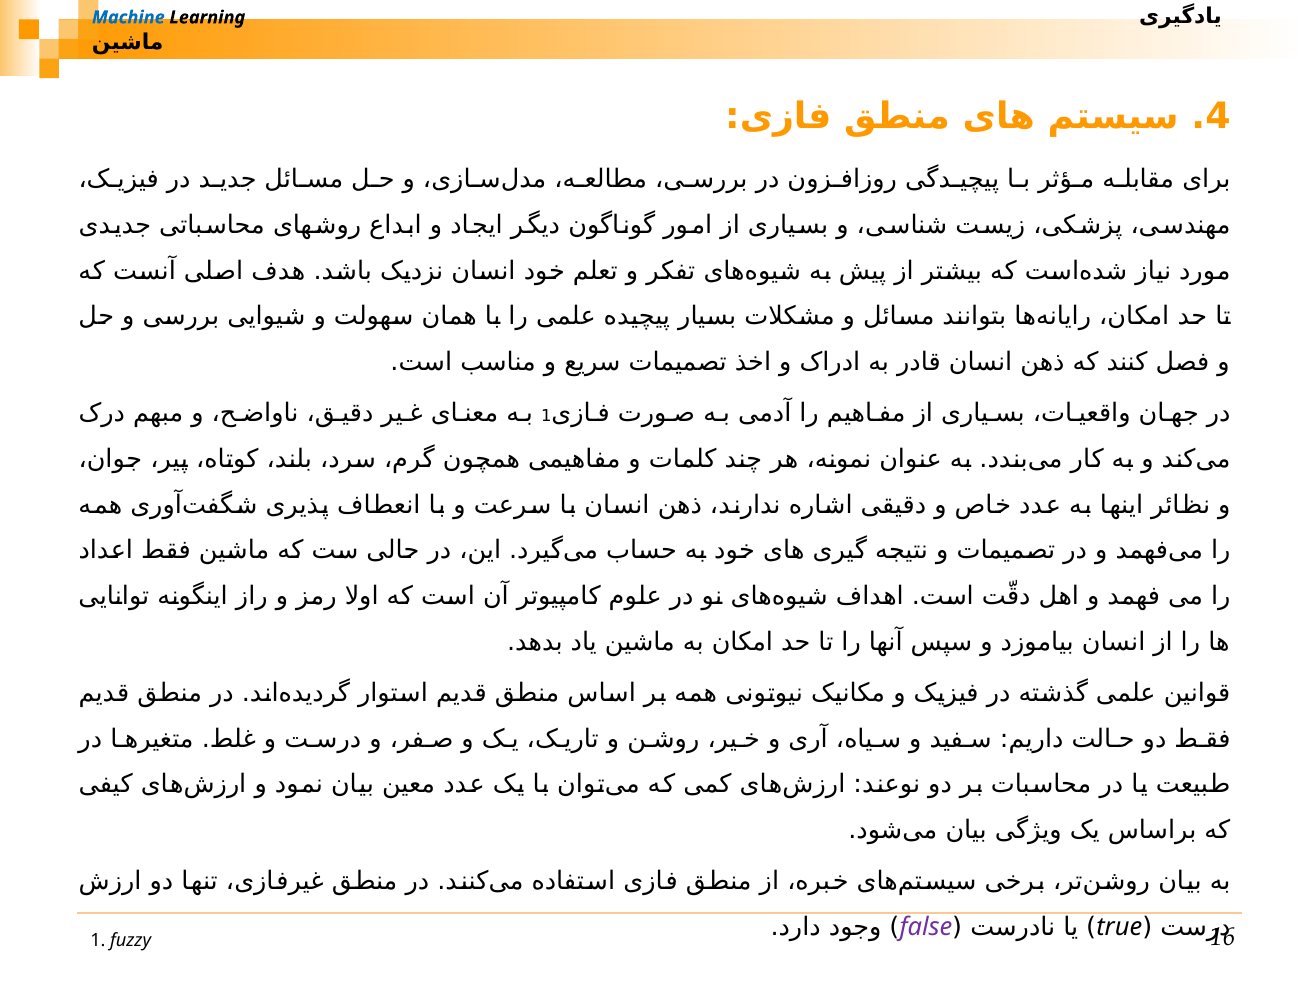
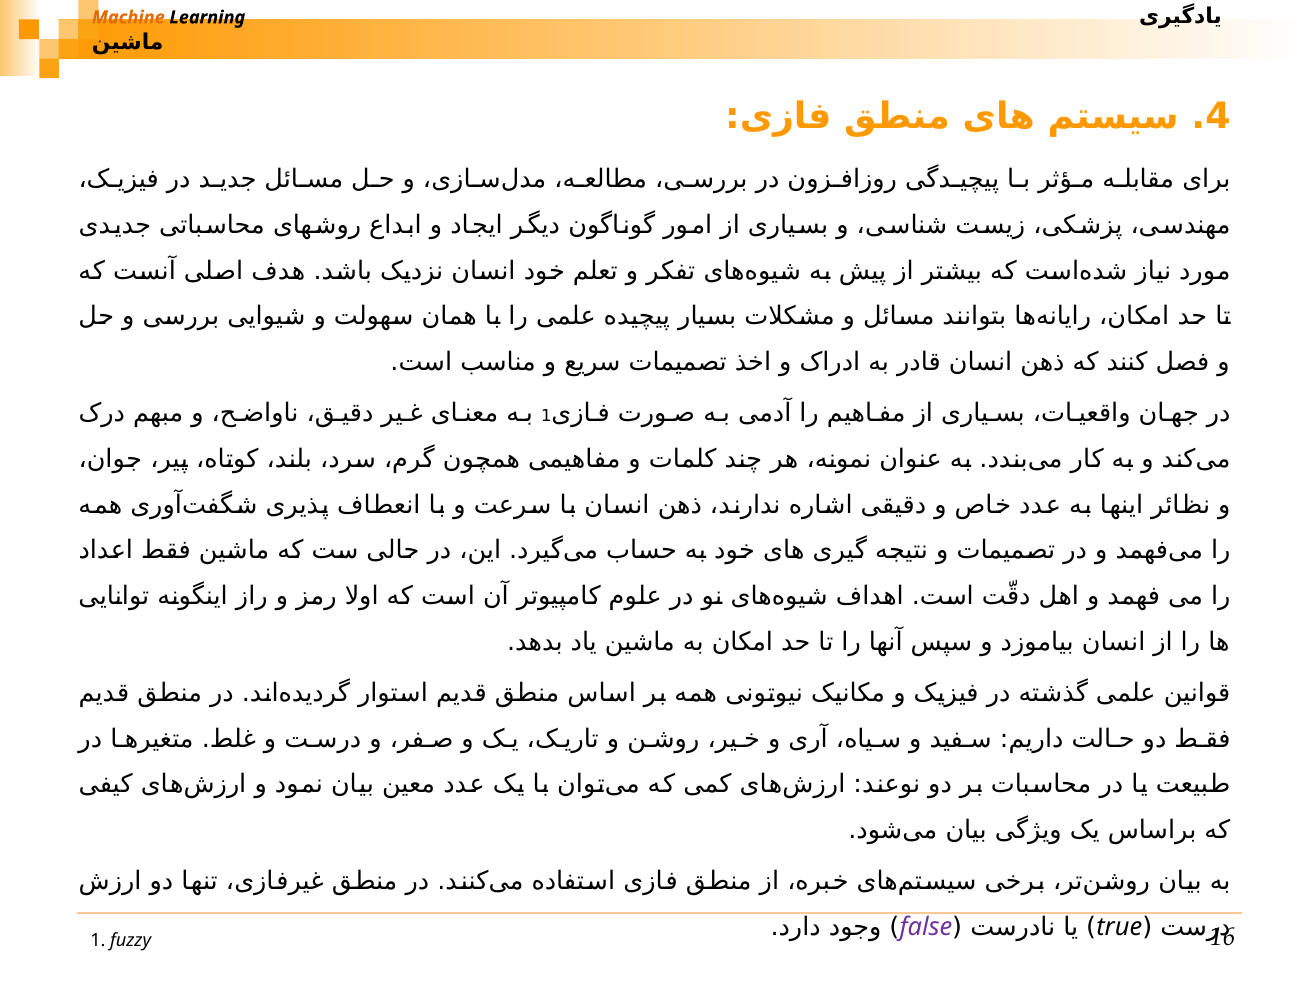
Machine colour: blue -> orange
